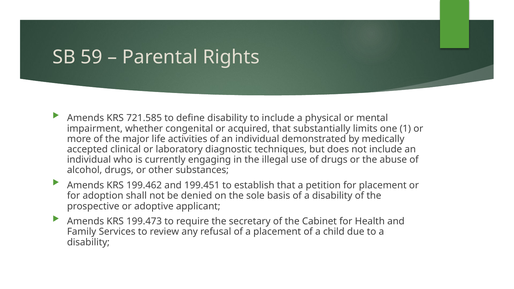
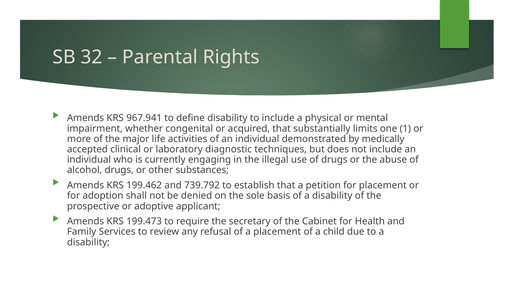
59: 59 -> 32
721.585: 721.585 -> 967.941
199.451: 199.451 -> 739.792
